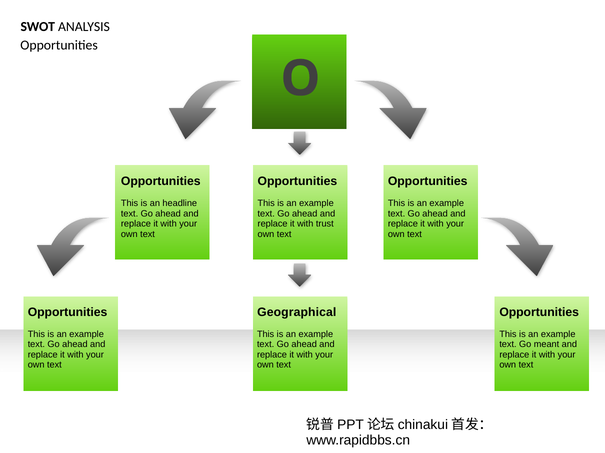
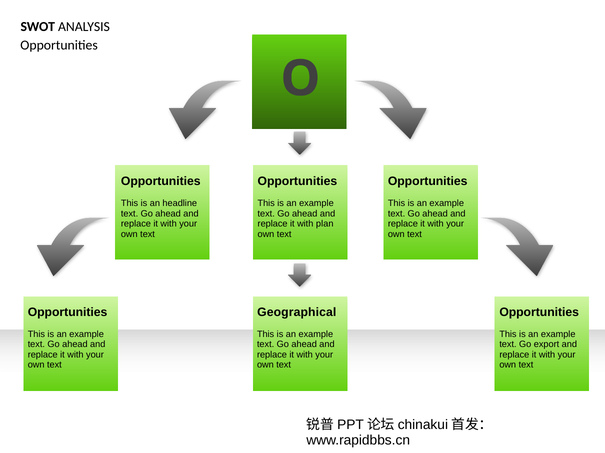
trust: trust -> plan
meant: meant -> export
